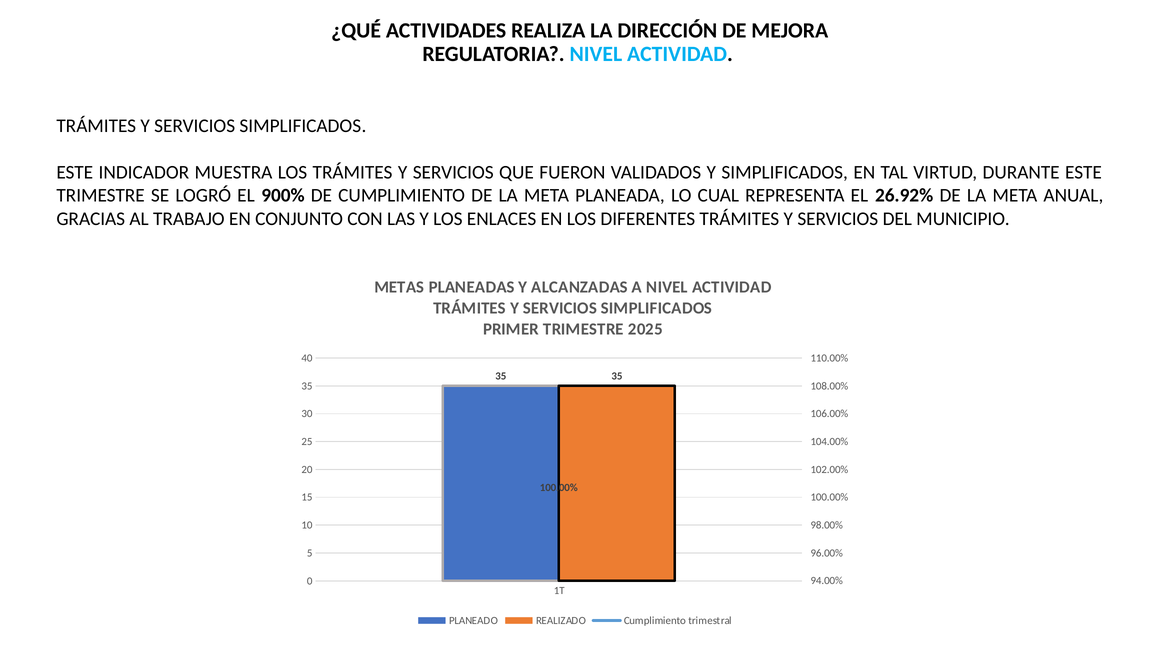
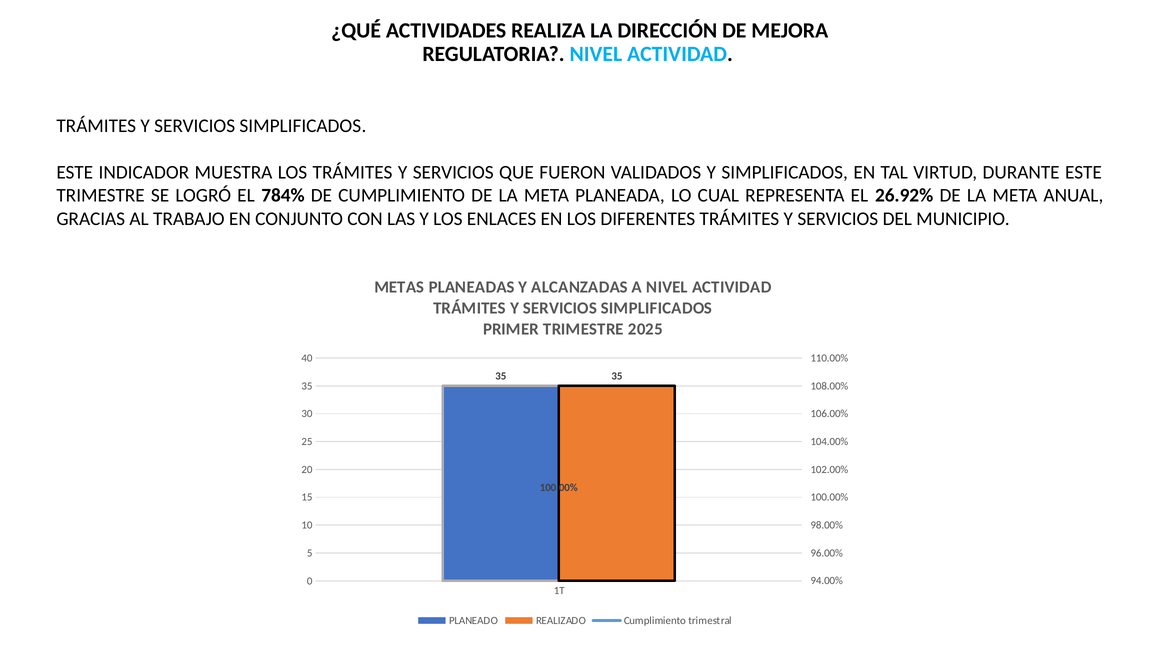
900%: 900% -> 784%
